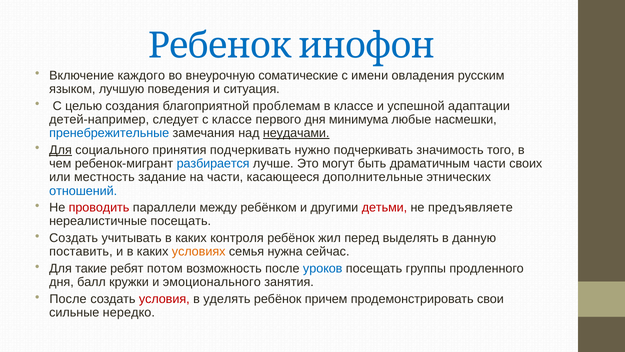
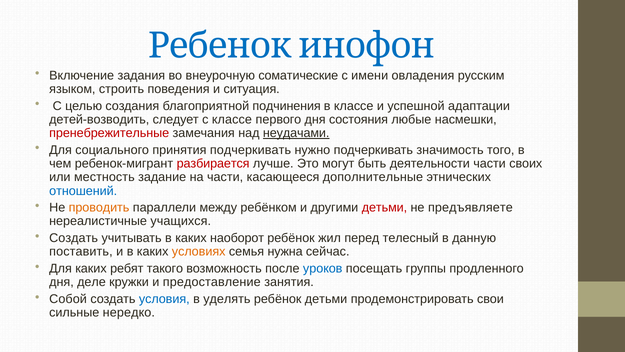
каждого: каждого -> задания
лучшую: лучшую -> строить
проблемам: проблемам -> подчинения
детей-например: детей-например -> детей-возводить
минимума: минимума -> состояния
пренебрежительные colour: blue -> red
Для at (61, 150) underline: present -> none
разбирается colour: blue -> red
драматичным: драматичным -> деятельности
проводить colour: red -> orange
нереалистичные посещать: посещать -> учащихся
контроля: контроля -> наоборот
выделять: выделять -> телесный
Для такие: такие -> каких
потом: потом -> такого
балл: балл -> деле
эмоционального: эмоционального -> предоставление
После at (68, 299): После -> Собой
условия colour: red -> blue
ребёнок причем: причем -> детьми
